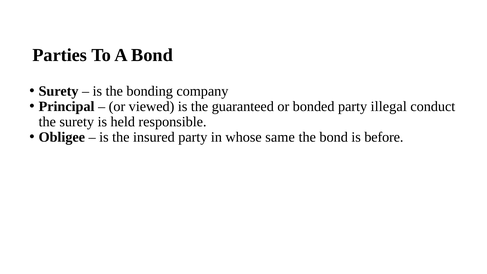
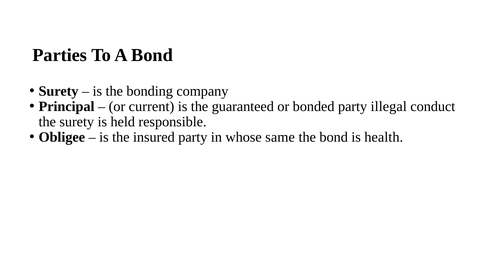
viewed: viewed -> current
before: before -> health
